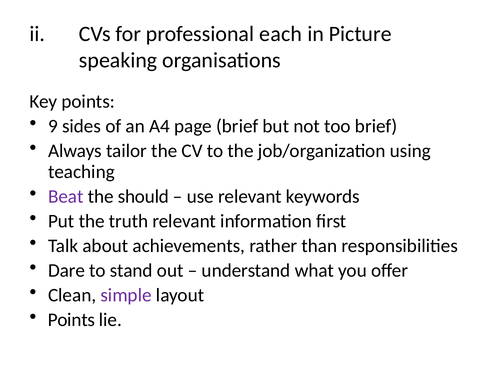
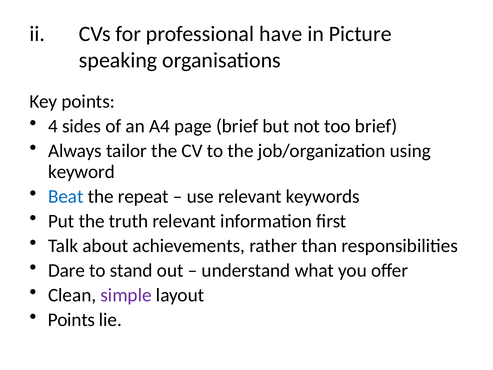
each: each -> have
9: 9 -> 4
teaching: teaching -> keyword
Beat colour: purple -> blue
should: should -> repeat
